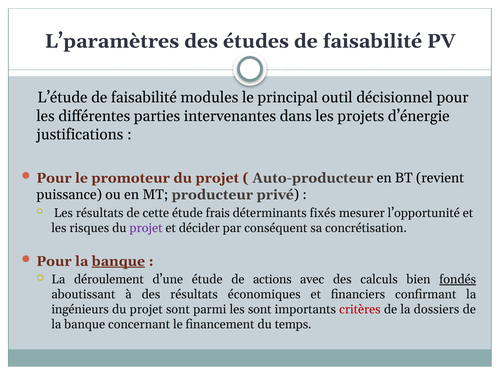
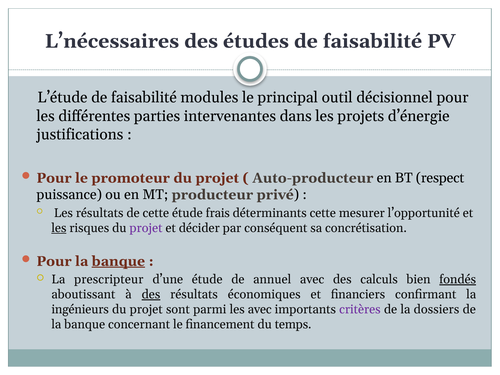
L’paramètres: L’paramètres -> L’nécessaires
revient: revient -> respect
déterminants fixés: fixés -> cette
les at (59, 228) underline: none -> present
déroulement: déroulement -> prescripteur
actions: actions -> annuel
des at (151, 294) underline: none -> present
les sont: sont -> avec
critères colour: red -> purple
